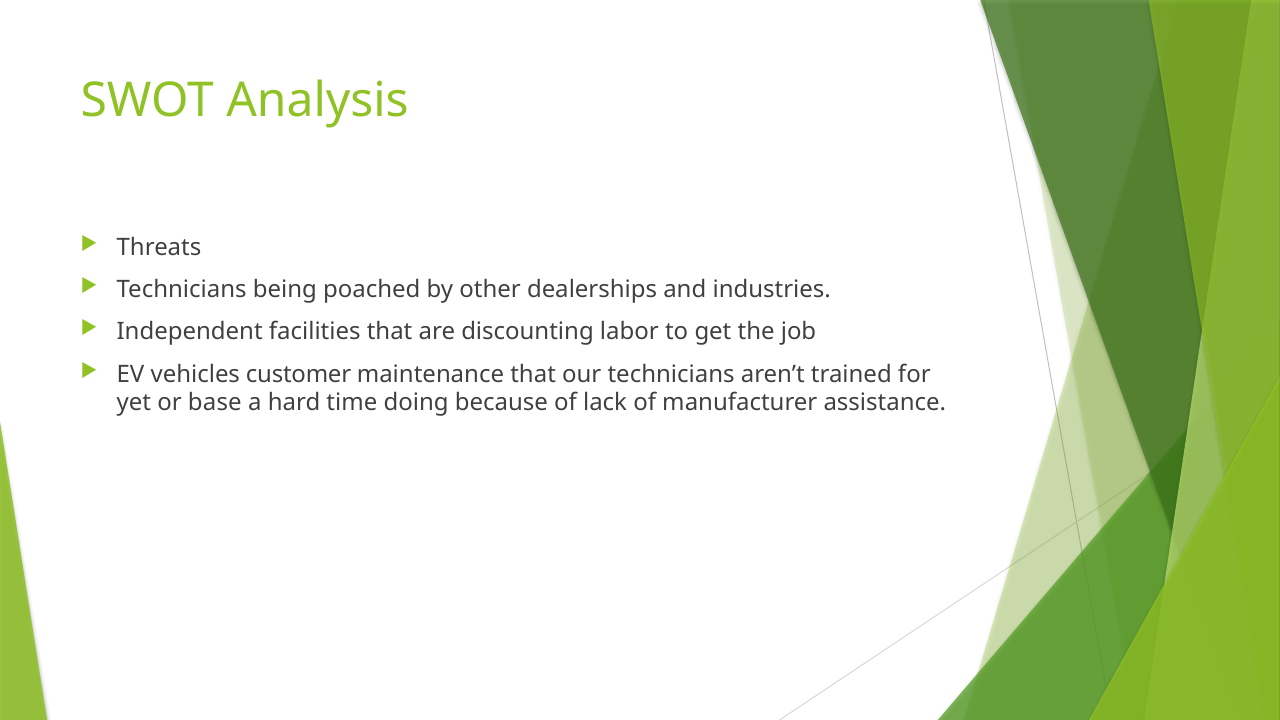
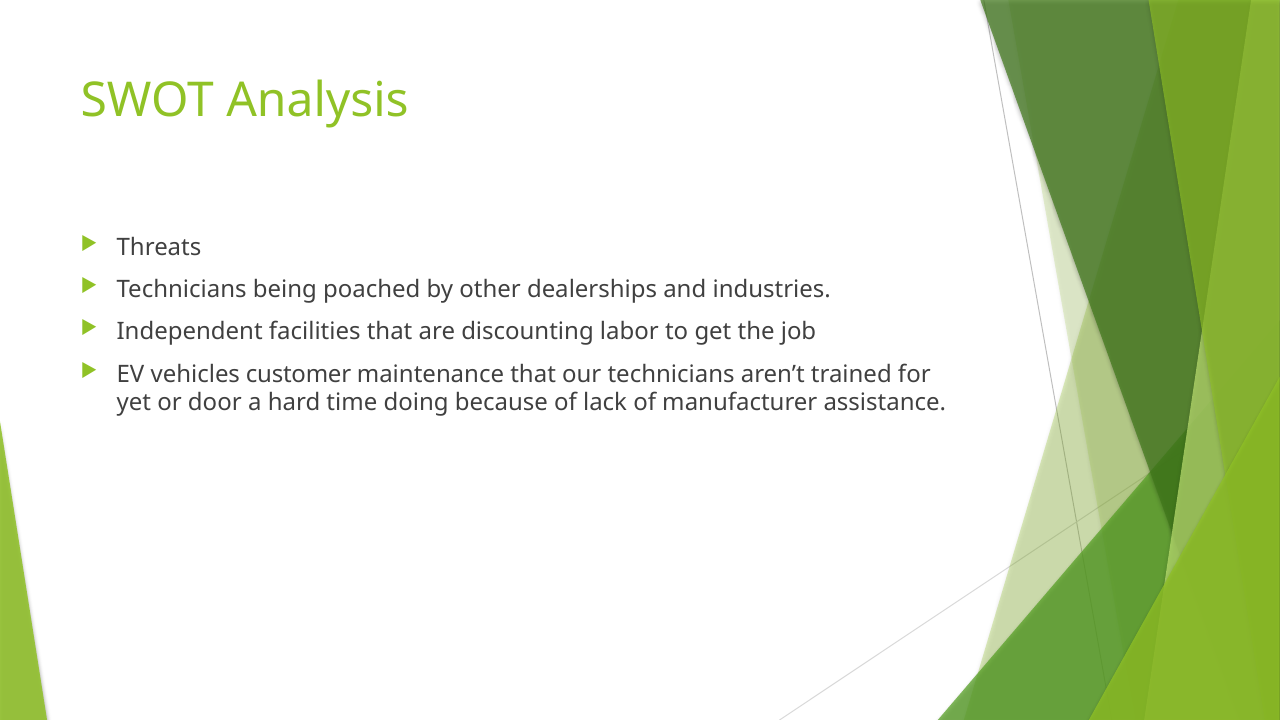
base: base -> door
